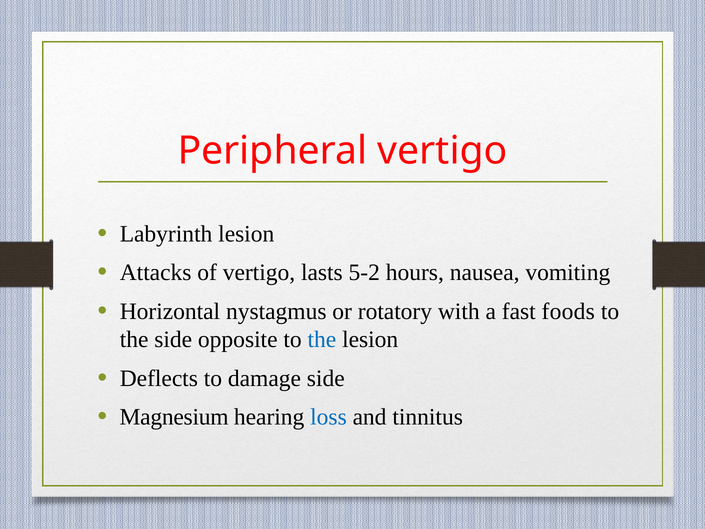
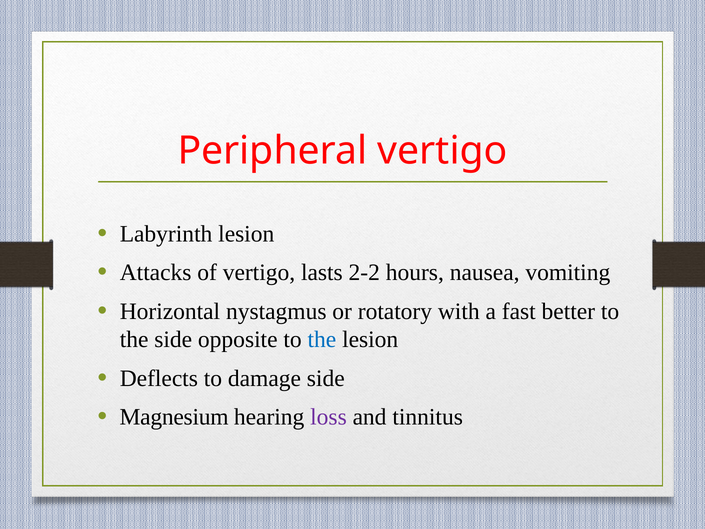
5-2: 5-2 -> 2-2
foods: foods -> better
loss colour: blue -> purple
